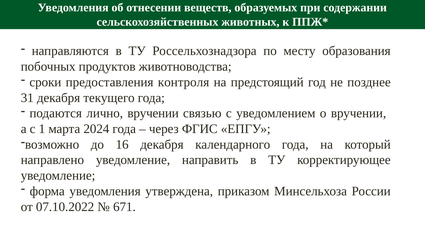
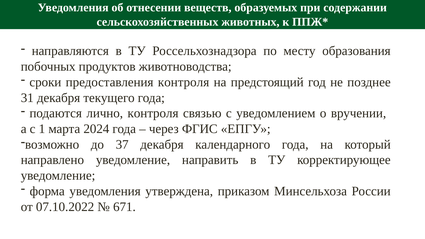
лично вручении: вручении -> контроля
16: 16 -> 37
